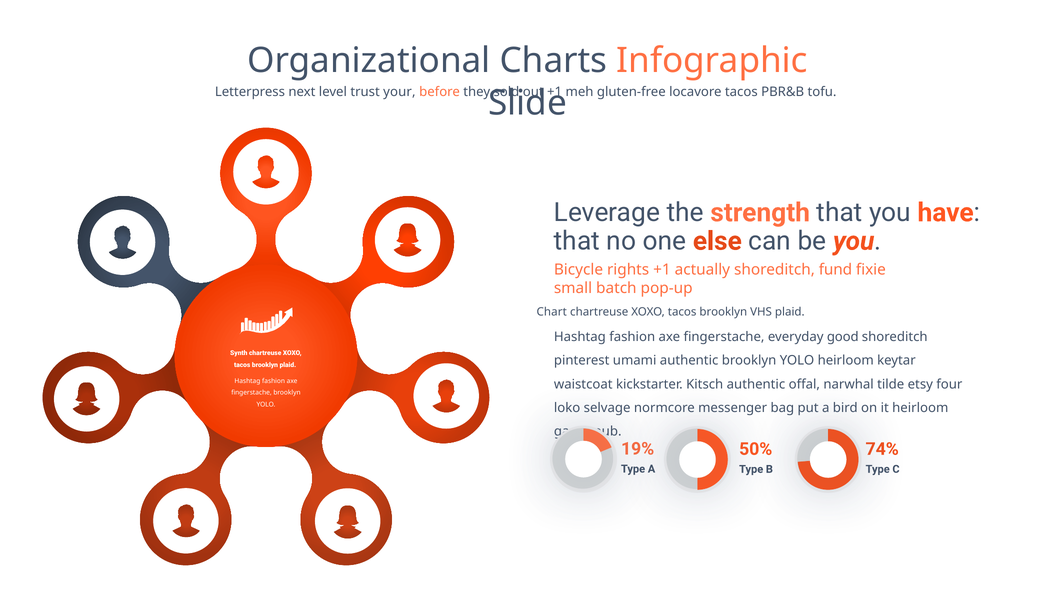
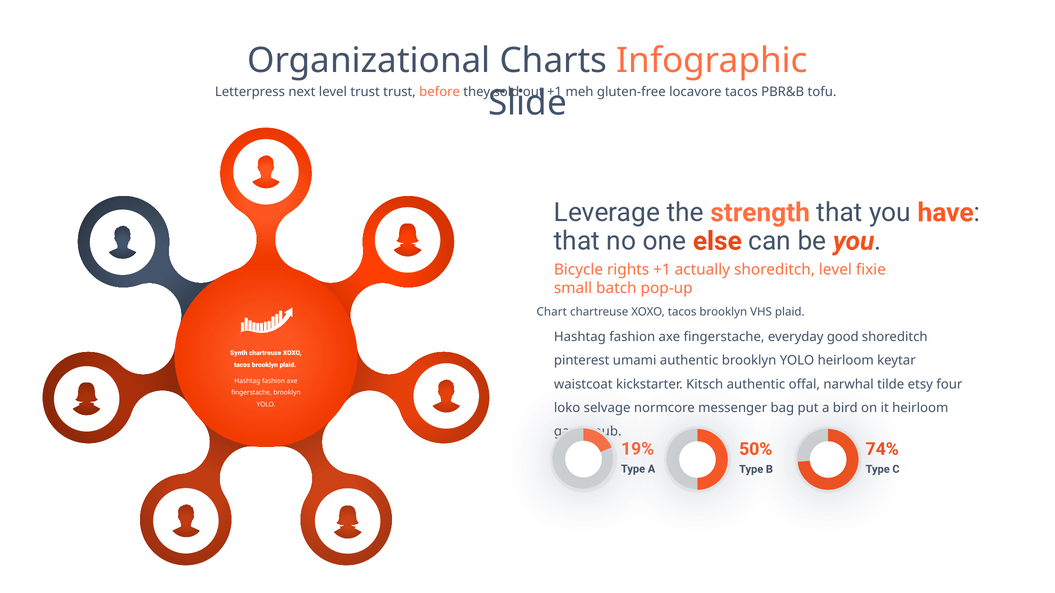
trust your: your -> trust
shoreditch fund: fund -> level
